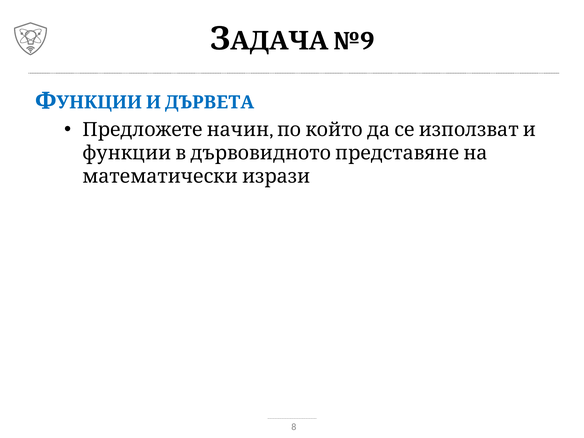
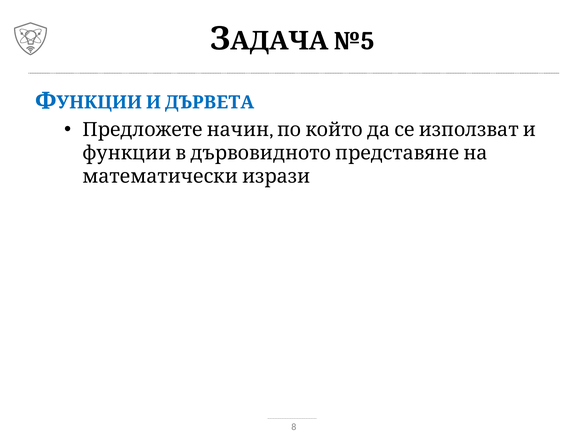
№9: №9 -> №5
